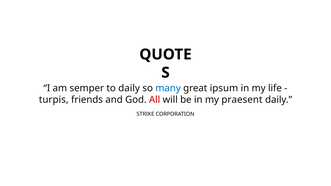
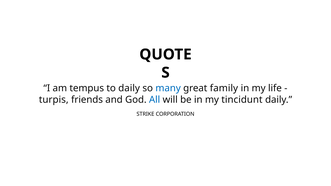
semper: semper -> tempus
ipsum: ipsum -> family
All colour: red -> blue
praesent: praesent -> tincidunt
